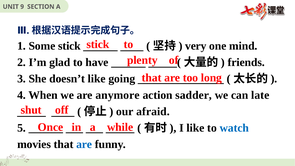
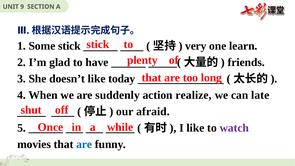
mind: mind -> learn
going: going -> today
anymore: anymore -> suddenly
sadder: sadder -> realize
watch colour: blue -> purple
